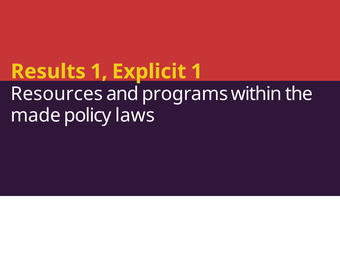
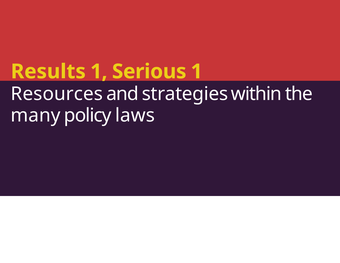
Explicit: Explicit -> Serious
programs: programs -> strategies
made: made -> many
